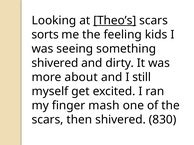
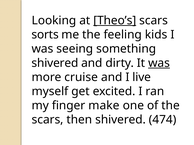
was at (159, 63) underline: none -> present
about: about -> cruise
still: still -> live
mash: mash -> make
830: 830 -> 474
